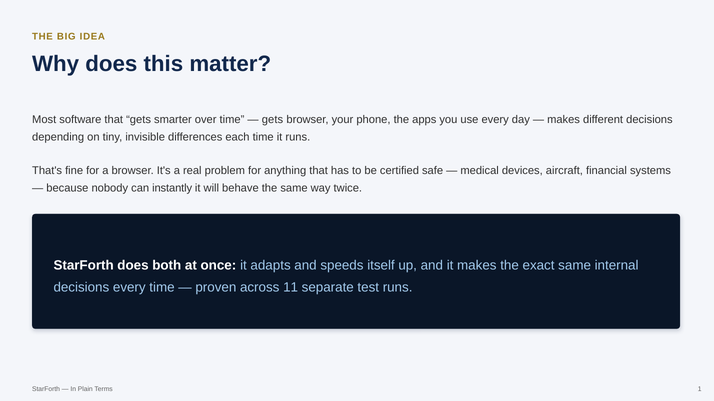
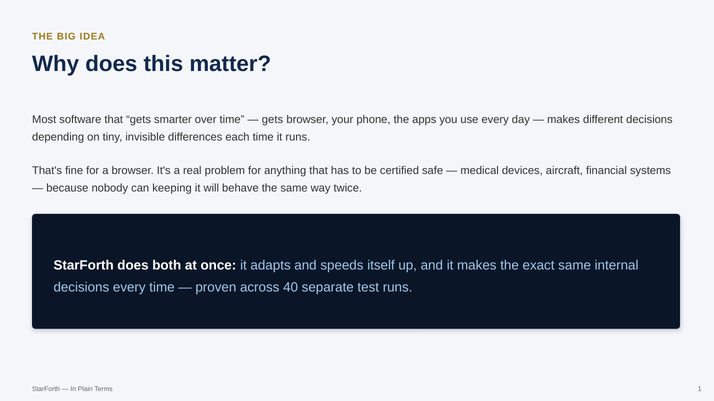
instantly: instantly -> keeping
11: 11 -> 40
